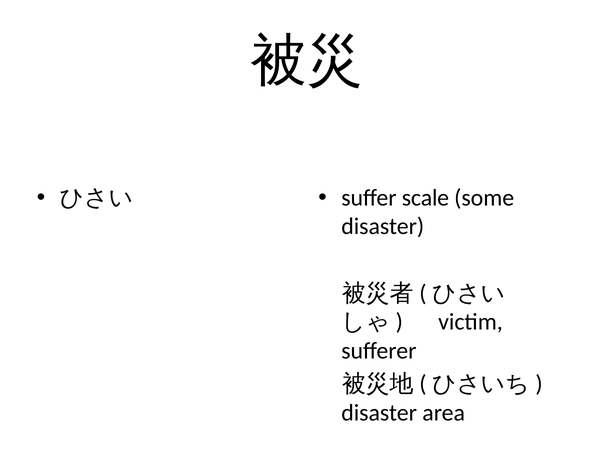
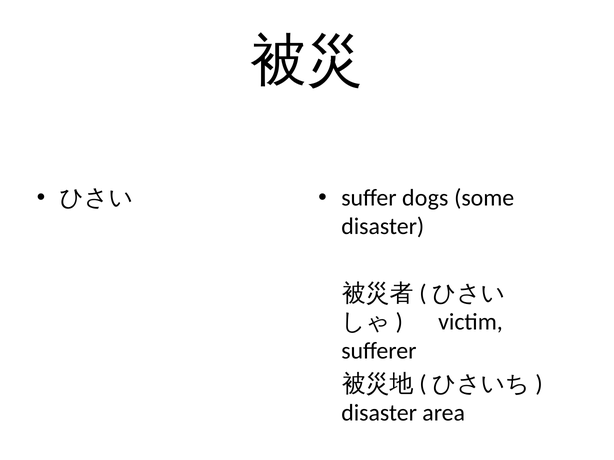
scale: scale -> dogs
